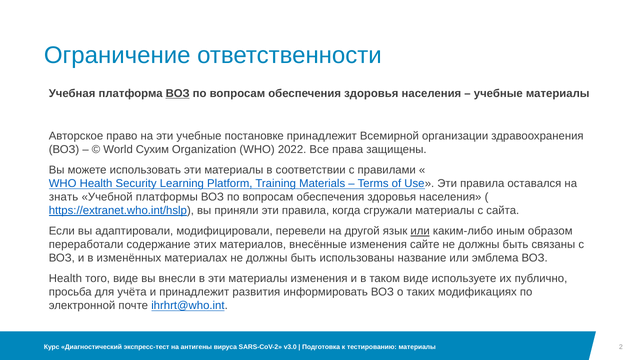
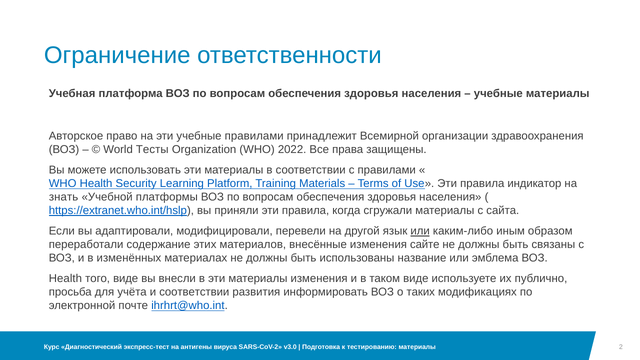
ВОЗ at (178, 93) underline: present -> none
учебные постановке: постановке -> правилами
Сухим: Сухим -> Тесты
оставался: оставался -> индикатор
и принадлежит: принадлежит -> соответствии
